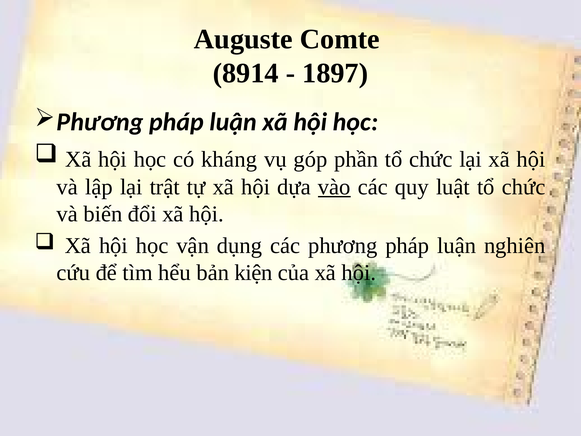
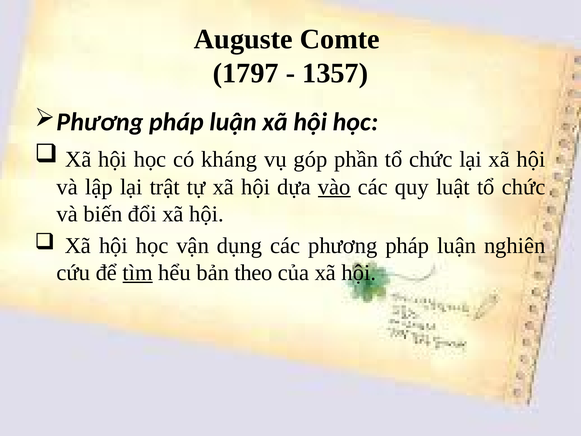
8914: 8914 -> 1797
1897: 1897 -> 1357
tìm underline: none -> present
kiện: kiện -> theo
